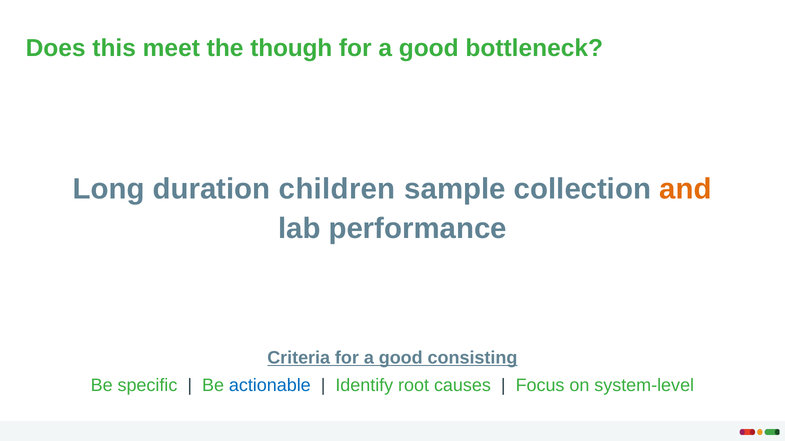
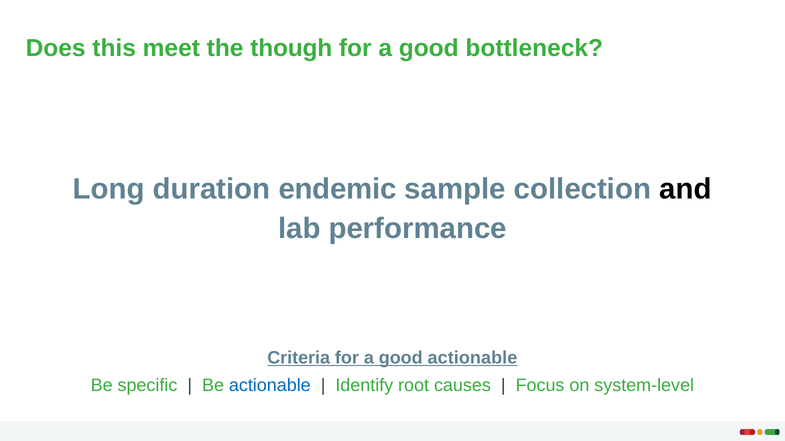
children: children -> endemic
and colour: orange -> black
good consisting: consisting -> actionable
